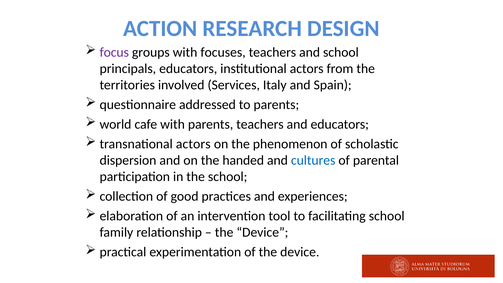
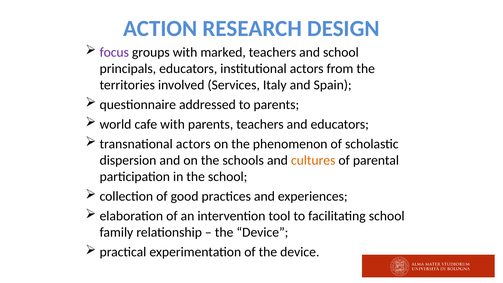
focuses: focuses -> marked
handed: handed -> schools
cultures colour: blue -> orange
